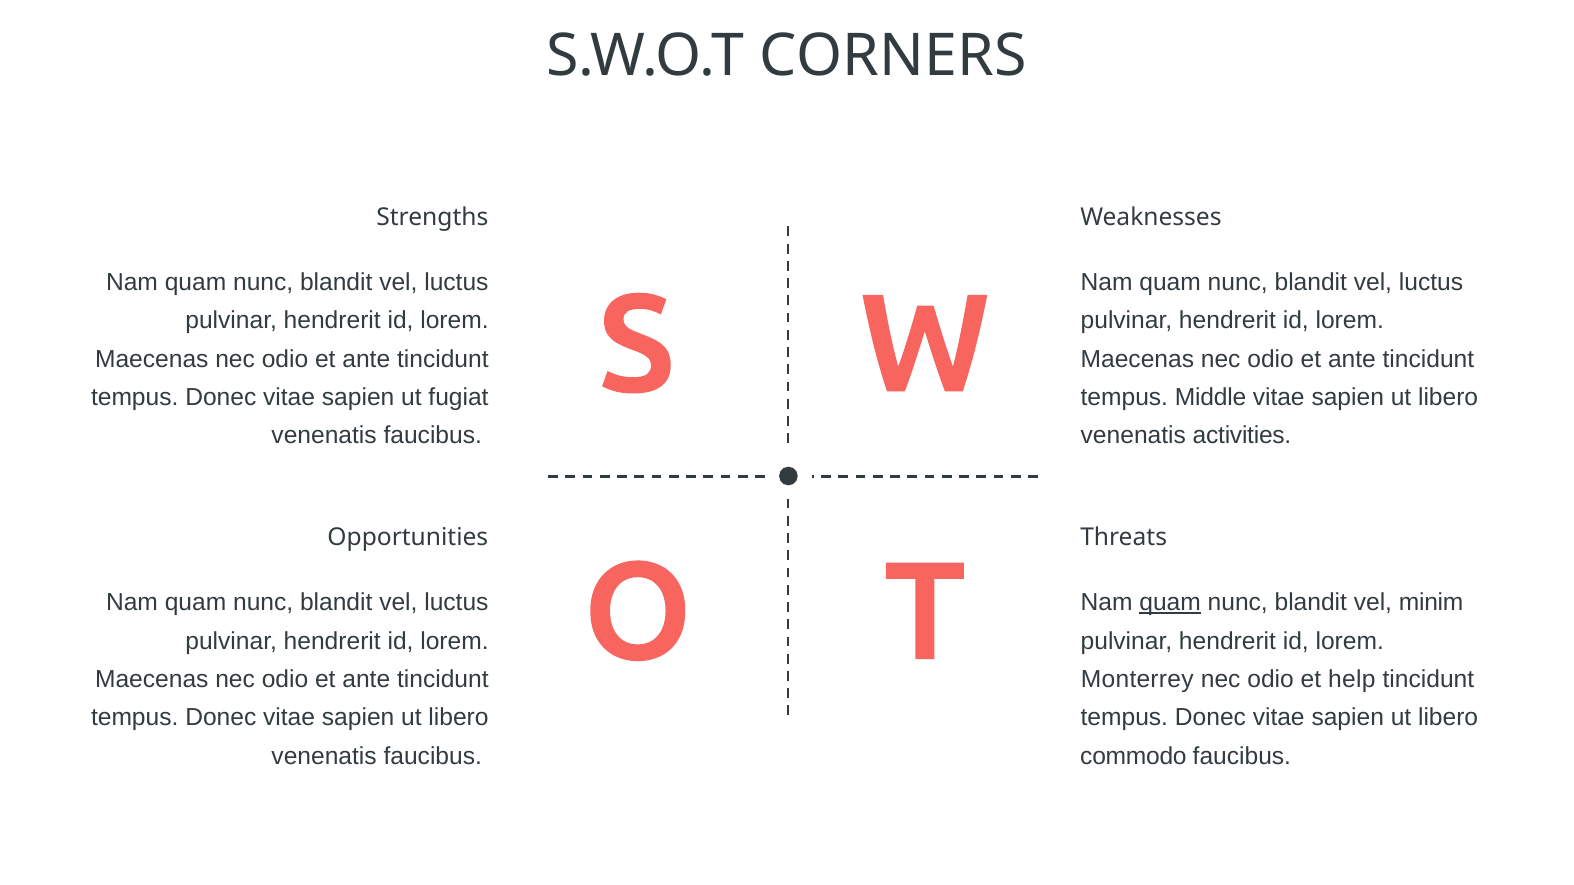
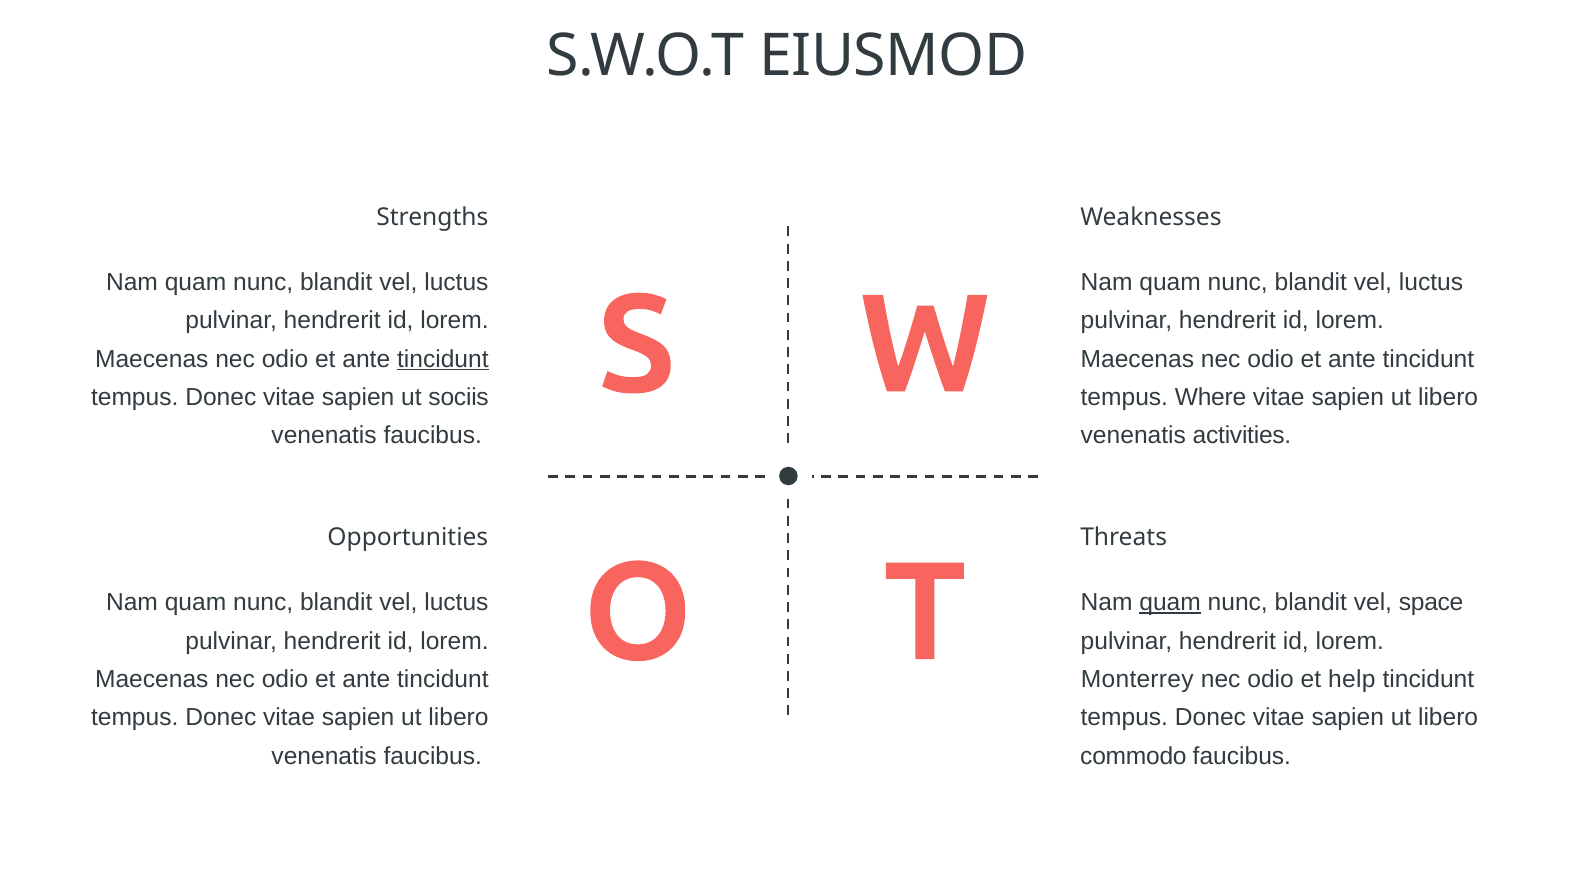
CORNERS: CORNERS -> EIUSMOD
tincidunt at (443, 359) underline: none -> present
fugiat: fugiat -> sociis
Middle: Middle -> Where
minim: minim -> space
